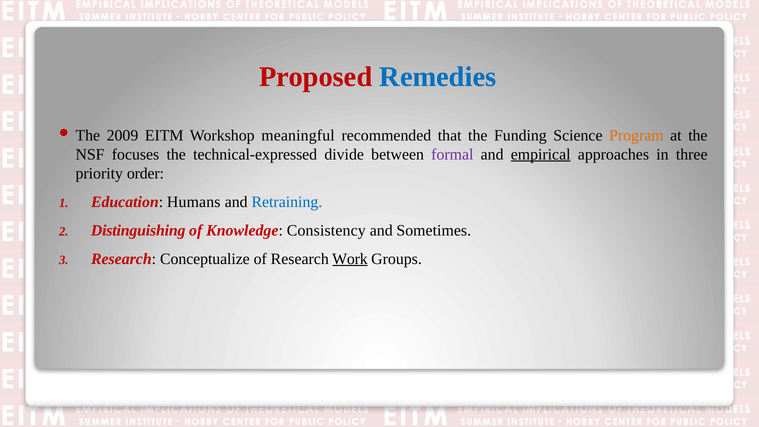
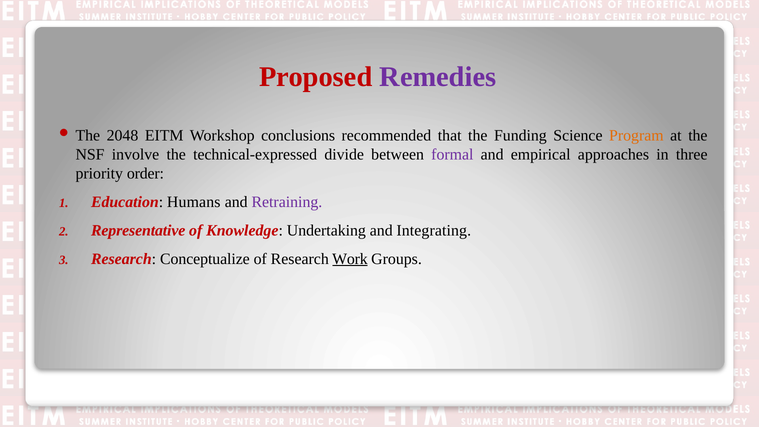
Remedies colour: blue -> purple
2009: 2009 -> 2048
meaningful: meaningful -> conclusions
focuses: focuses -> involve
empirical underline: present -> none
Retraining colour: blue -> purple
Distinguishing: Distinguishing -> Representative
Consistency: Consistency -> Undertaking
Sometimes: Sometimes -> Integrating
